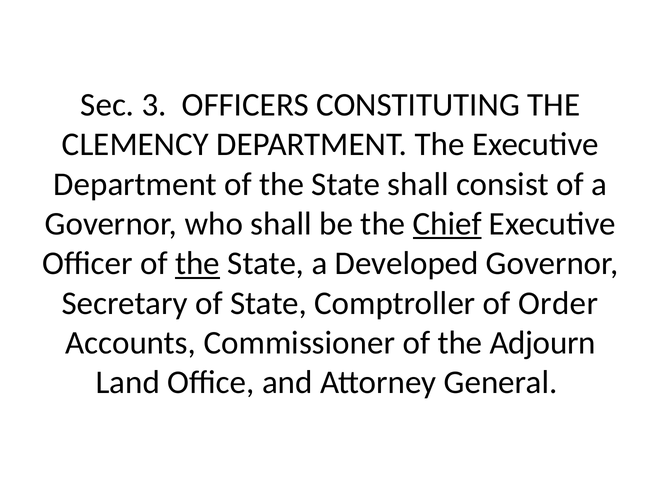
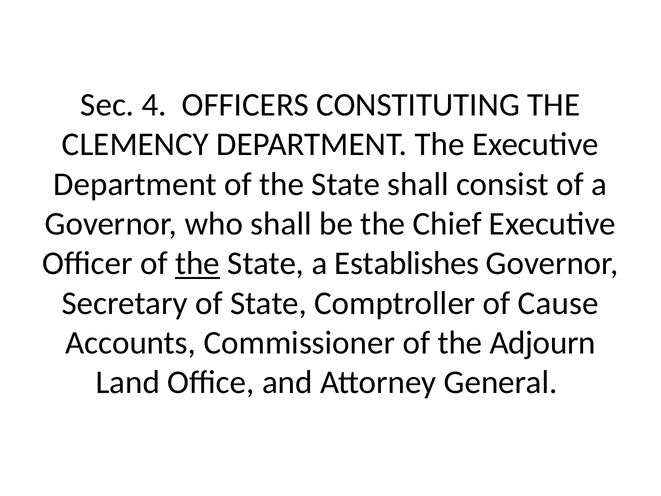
3: 3 -> 4
Chief underline: present -> none
Developed: Developed -> Establishes
Order: Order -> Cause
